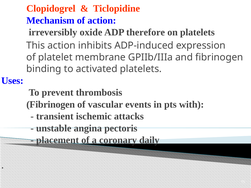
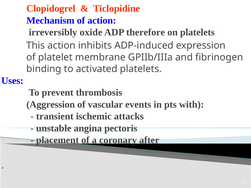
Fibrinogen at (51, 105): Fibrinogen -> Aggression
daily: daily -> after
